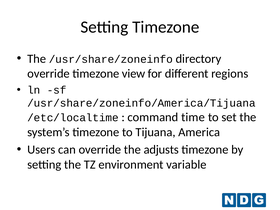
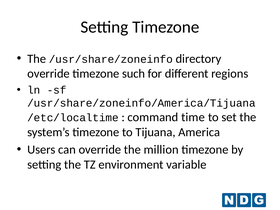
view: view -> such
adjusts: adjusts -> million
